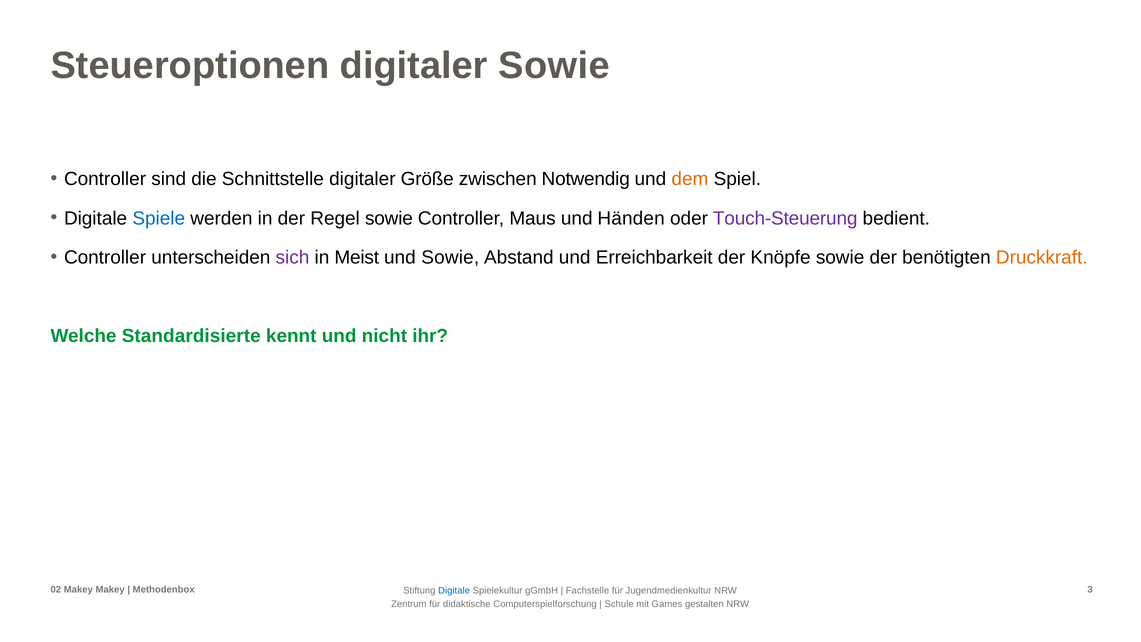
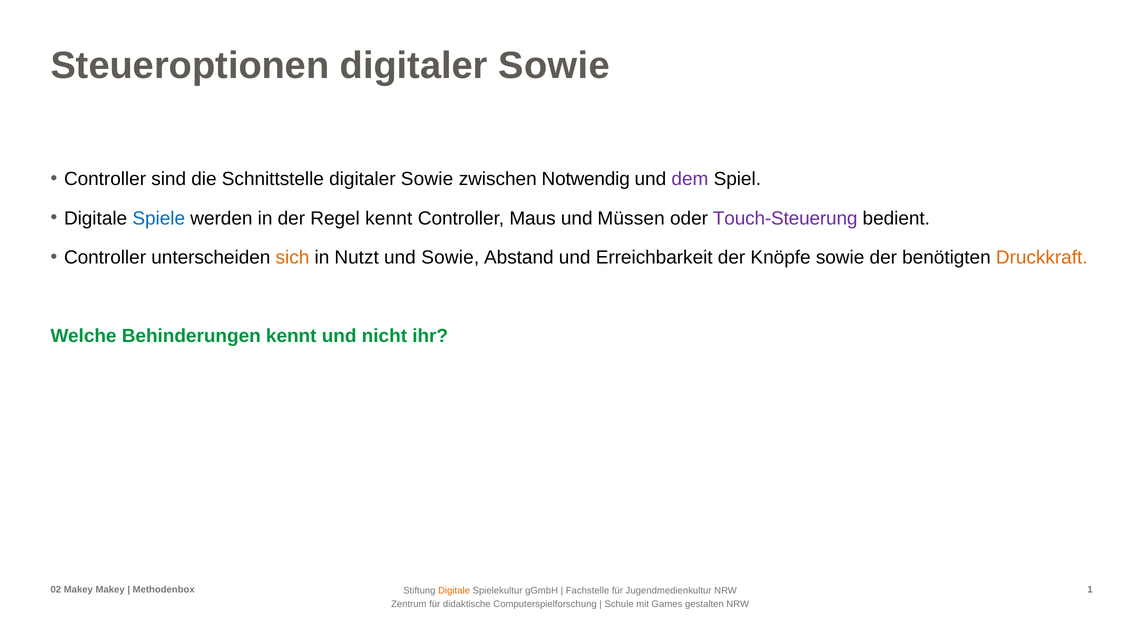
Schnittstelle digitaler Größe: Größe -> Sowie
dem colour: orange -> purple
Regel sowie: sowie -> kennt
Händen: Händen -> Müssen
sich colour: purple -> orange
Meist: Meist -> Nutzt
Standardisierte: Standardisierte -> Behinderungen
3: 3 -> 1
Digitale at (454, 590) colour: blue -> orange
